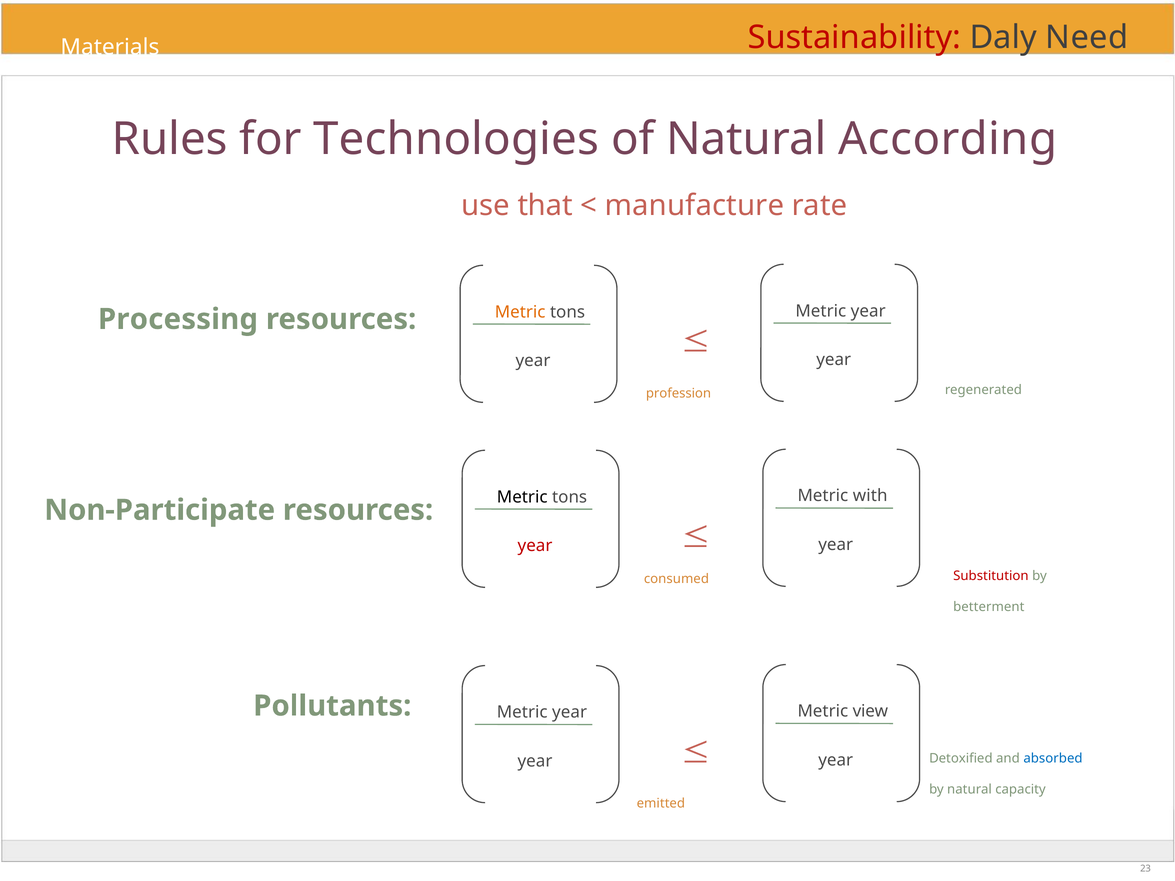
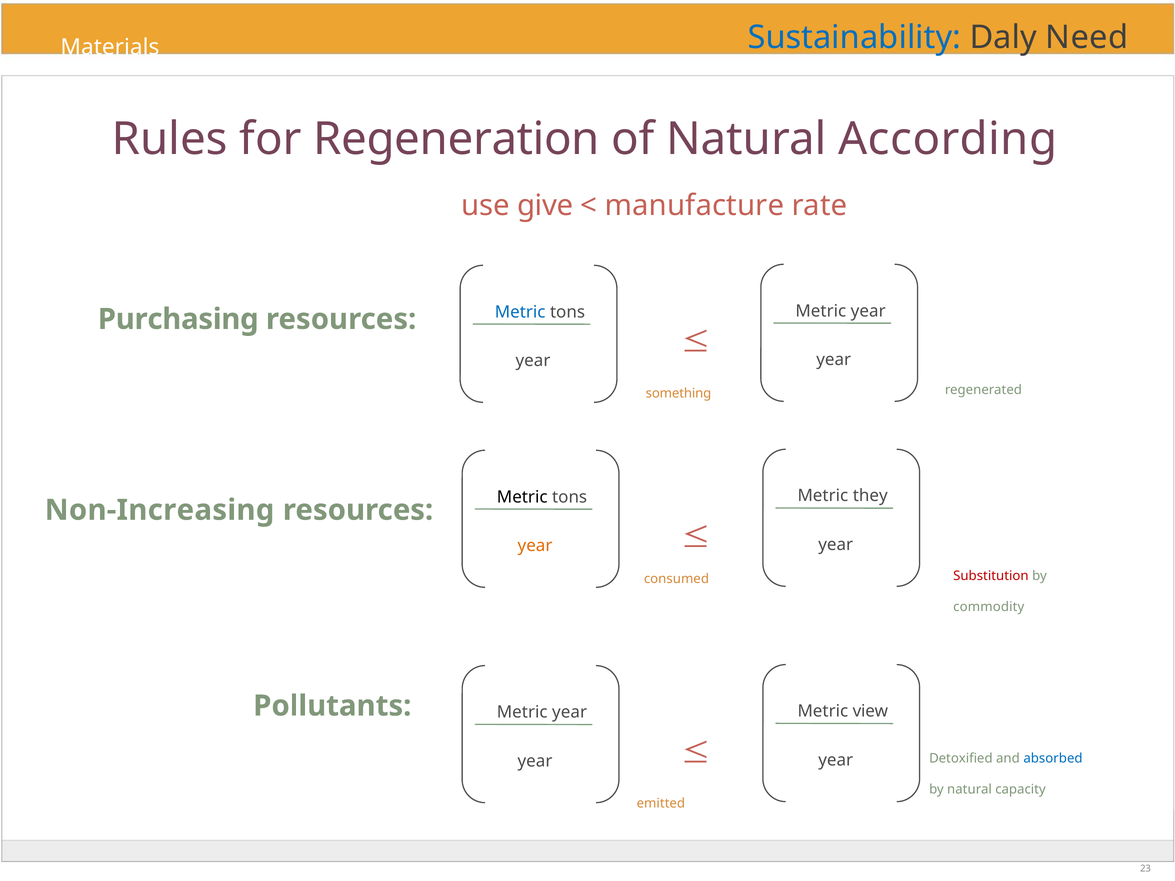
Sustainability colour: red -> blue
Technologies: Technologies -> Regeneration
that: that -> give
Metric at (520, 312) colour: orange -> blue
Processing: Processing -> Purchasing
profession: profession -> something
with: with -> they
Non-Participate: Non-Participate -> Non-Increasing
year at (535, 546) colour: red -> orange
betterment: betterment -> commodity
